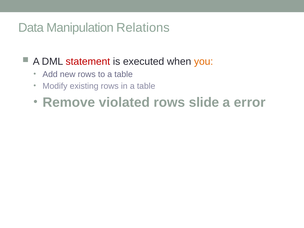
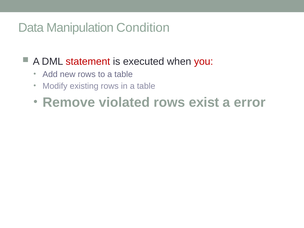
Relations: Relations -> Condition
you colour: orange -> red
slide: slide -> exist
